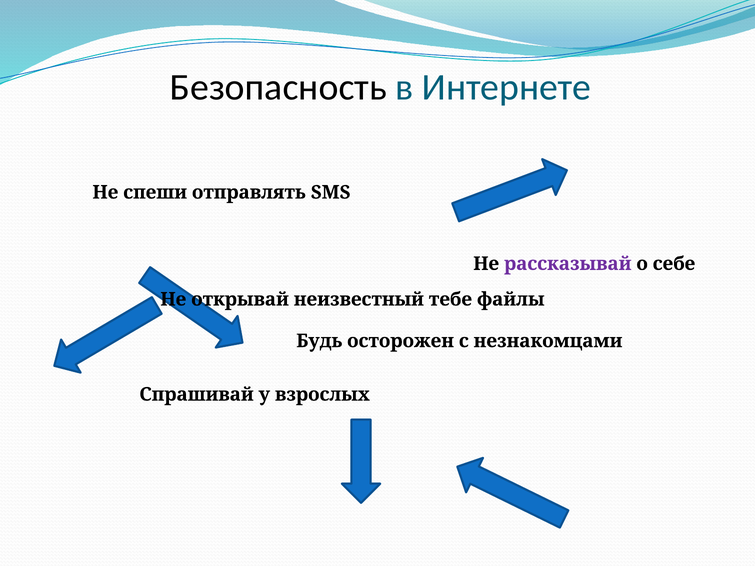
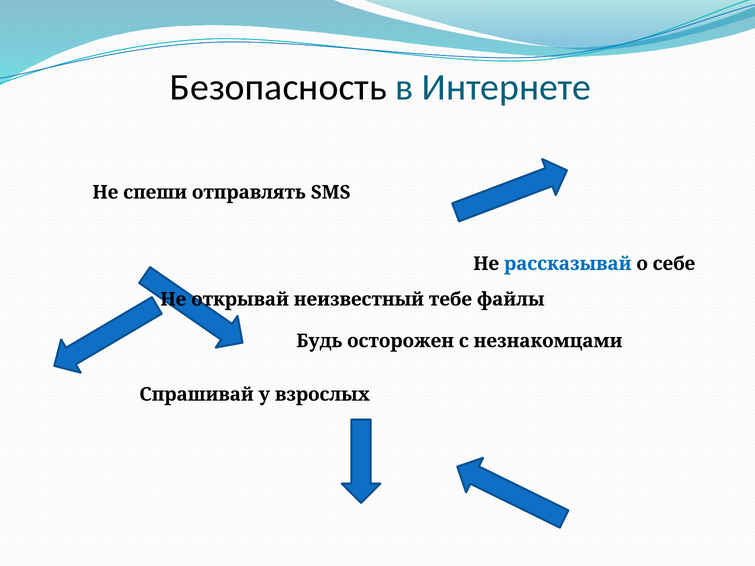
рассказывай colour: purple -> blue
